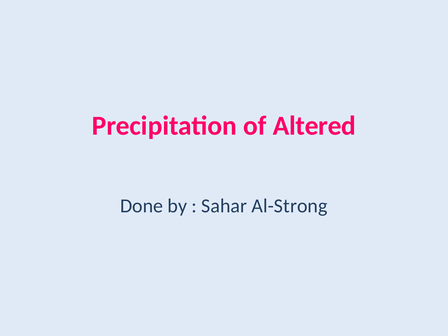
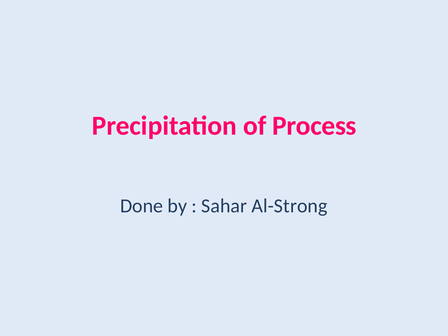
Altered: Altered -> Process
